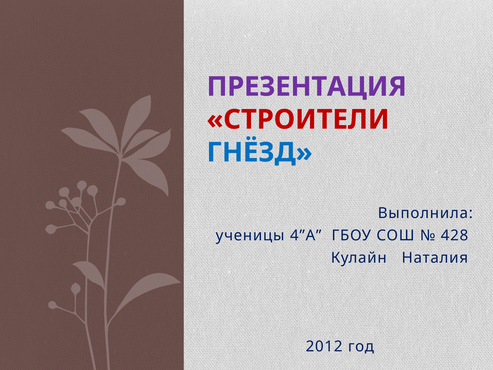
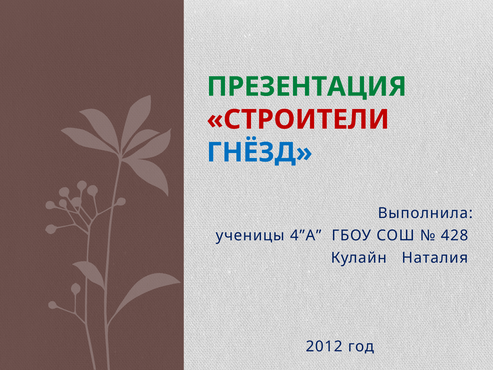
ПРЕЗЕНТАЦИЯ colour: purple -> green
